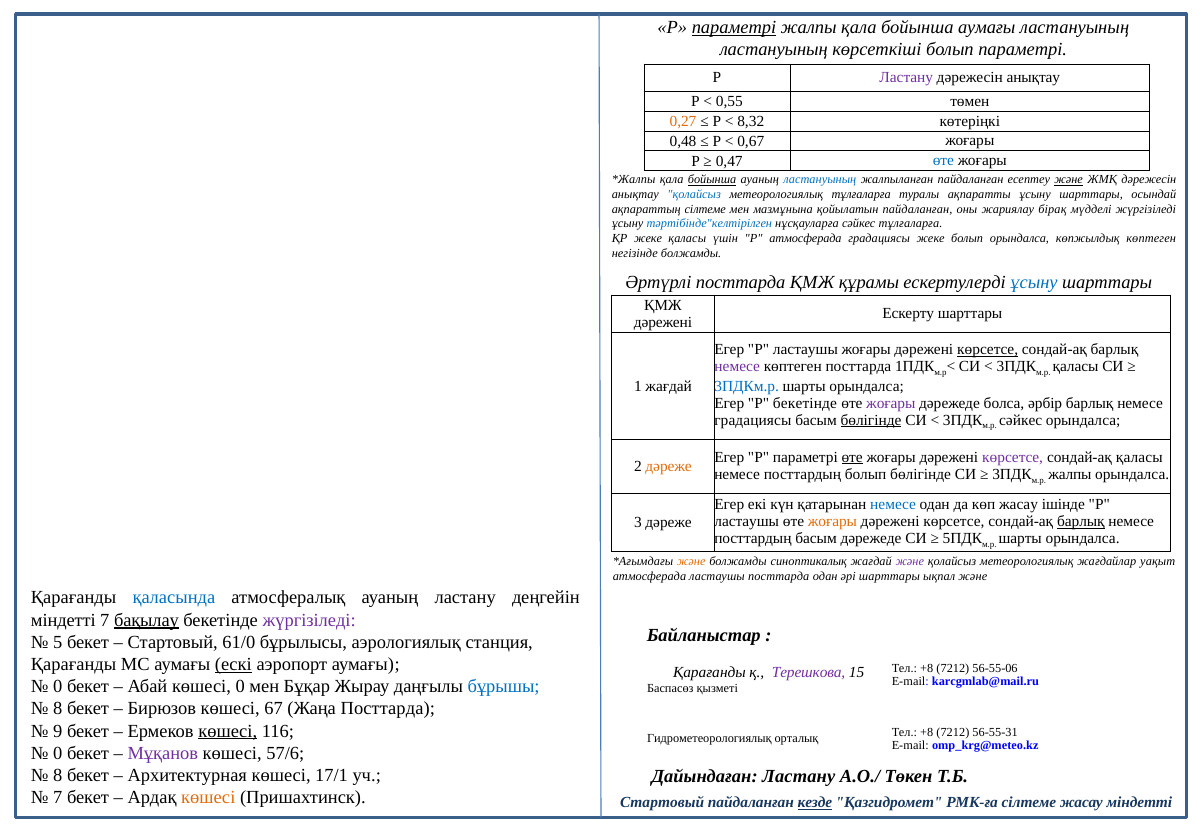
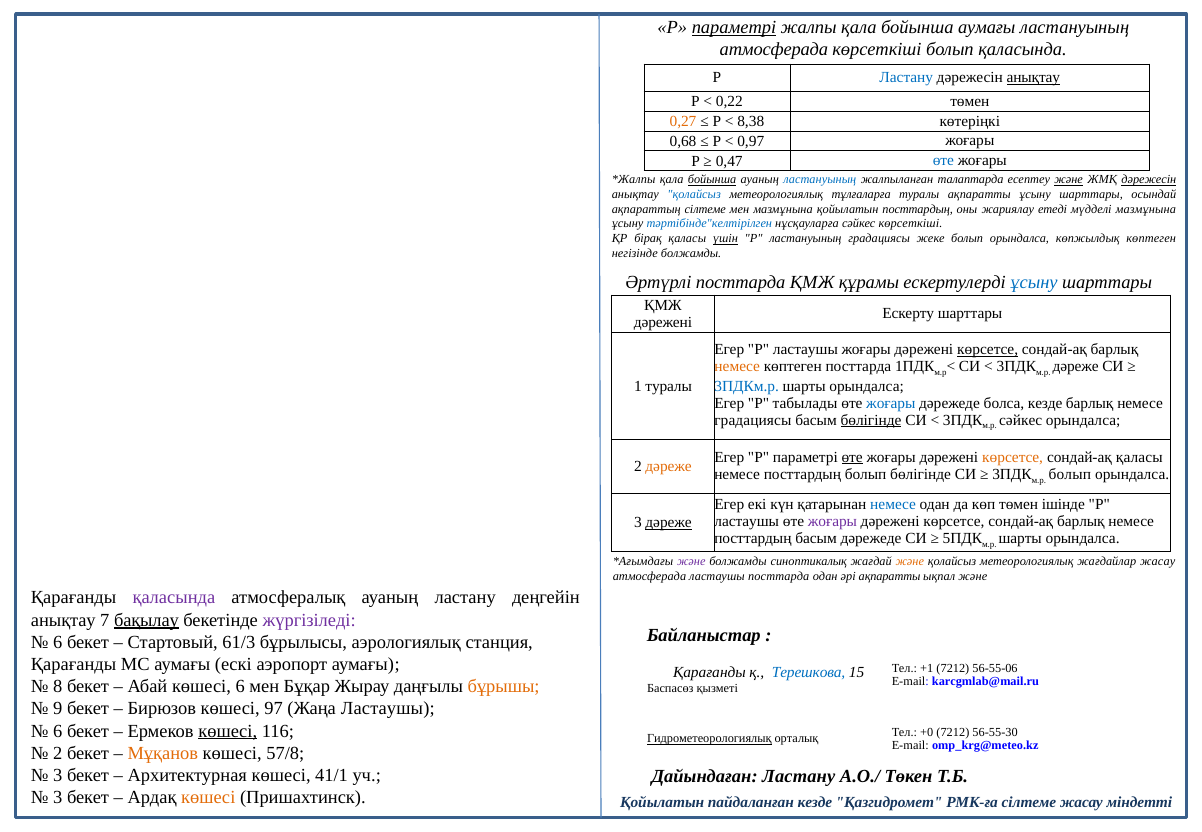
ластануының at (774, 49): ластануының -> атмосферада
болып параметрі: параметрі -> қаласында
Ластану at (906, 78) colour: purple -> blue
анықтау at (1033, 78) underline: none -> present
0,55: 0,55 -> 0,22
8,32: 8,32 -> 8,38
0,48: 0,48 -> 0,68
0,67: 0,67 -> 0,97
жалпыланған пайдаланған: пайдаланған -> талаптарда
дәрежесін at (1149, 180) underline: none -> present
қойылатын пайдаланған: пайдаланған -> посттардың
бірақ: бірақ -> етеді
мүдделі жүргізіледі: жүргізіледі -> мазмұнына
сәйкес тұлғаларға: тұлғаларға -> көрсеткіші
ҚР жеке: жеке -> бірақ
үшін underline: none -> present
Р атмосферада: атмосферада -> ластануының
немесе at (737, 367) colour: purple -> orange
қаласы at (1076, 367): қаласы -> дәреже
1 жағдай: жағдай -> туралы
P бекетінде: бекетінде -> табылады
жоғары at (891, 403) colour: purple -> blue
болса әрбір: әрбір -> кезде
көрсетсе at (1013, 457) colour: purple -> orange
жалпы at (1070, 474): жалпы -> болып
көп жасау: жасау -> төмен
жоғары at (832, 522) colour: orange -> purple
барлық at (1081, 522) underline: present -> none
дәреже at (669, 523) underline: none -> present
және at (691, 562) colour: orange -> purple
және at (910, 562) colour: purple -> orange
жағдайлар уақыт: уақыт -> жасау
әрі шарттары: шарттары -> ақпаратты
қаласында at (174, 598) colour: blue -> purple
міндетті at (63, 620): міндетті -> анықтау
5 at (58, 642): 5 -> 6
61/0: 61/0 -> 61/3
ескі underline: present -> none
+8 at (927, 668): +8 -> +1
Терешкова colour: purple -> blue
0 at (58, 687): 0 -> 8
көшесі 0: 0 -> 6
бұрышы colour: blue -> orange
8 at (58, 709): 8 -> 9
67: 67 -> 97
Жаңа Посттарда: Посттарда -> Ластаушы
9 at (58, 731): 9 -> 6
+8 at (927, 732): +8 -> +0
56-55-31: 56-55-31 -> 56-55-30
Гидрометеорологиялық underline: none -> present
0 at (58, 753): 0 -> 2
Мұқанов colour: purple -> orange
57/6: 57/6 -> 57/8
8 at (58, 776): 8 -> 3
17/1: 17/1 -> 41/1
7 at (58, 798): 7 -> 3
Стартовый at (662, 803): Стартовый -> Қойылатын
кезде at (815, 803) underline: present -> none
